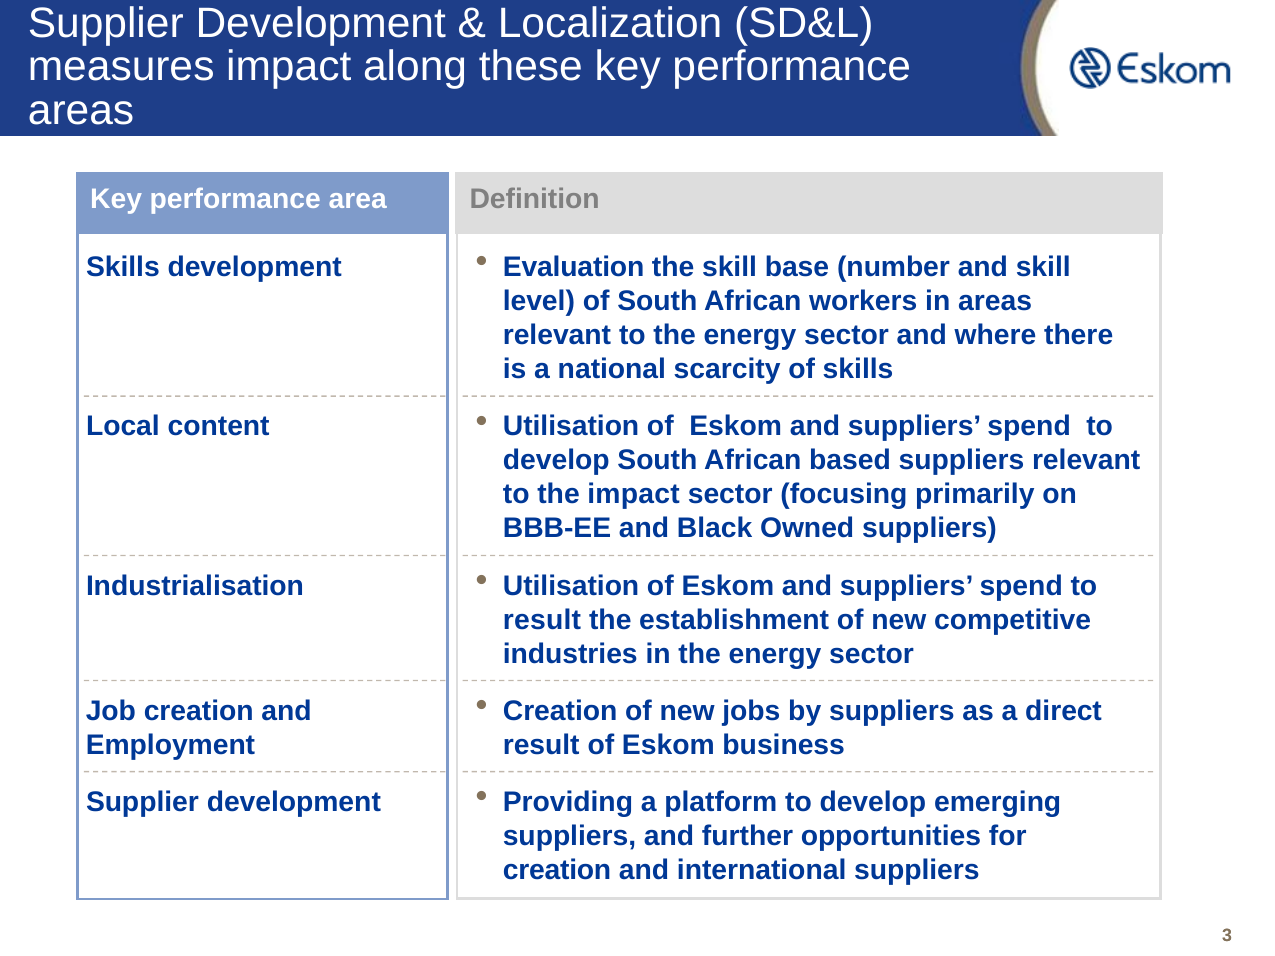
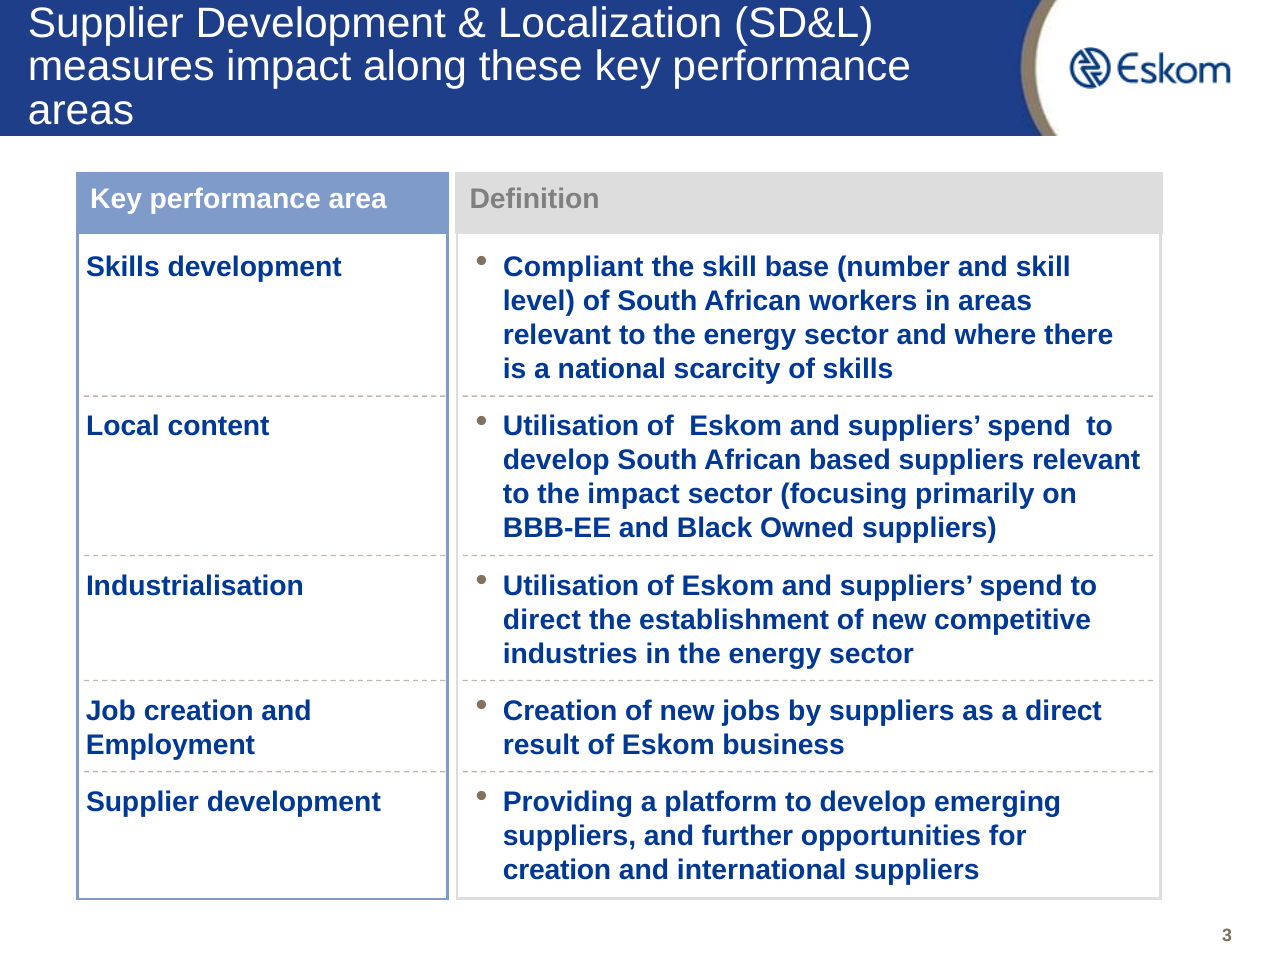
Evaluation: Evaluation -> Compliant
result at (542, 620): result -> direct
